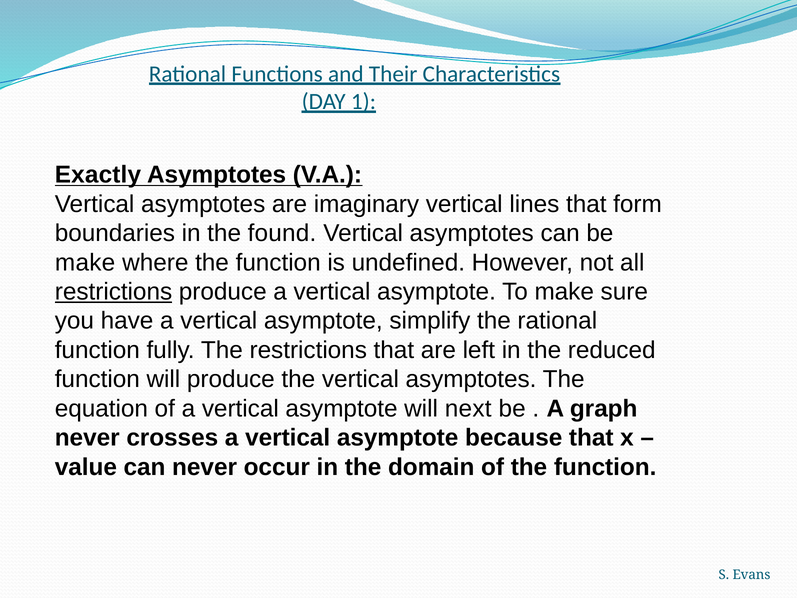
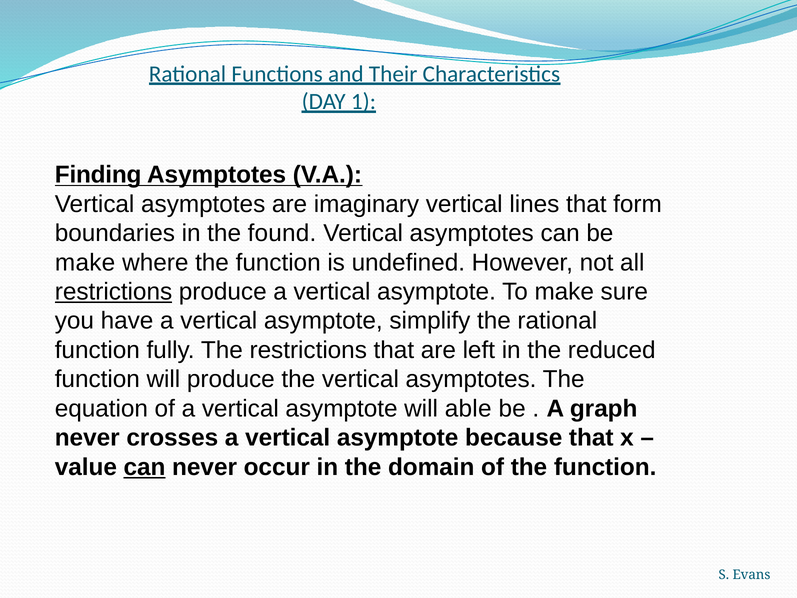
Exactly: Exactly -> Finding
next: next -> able
can at (144, 467) underline: none -> present
